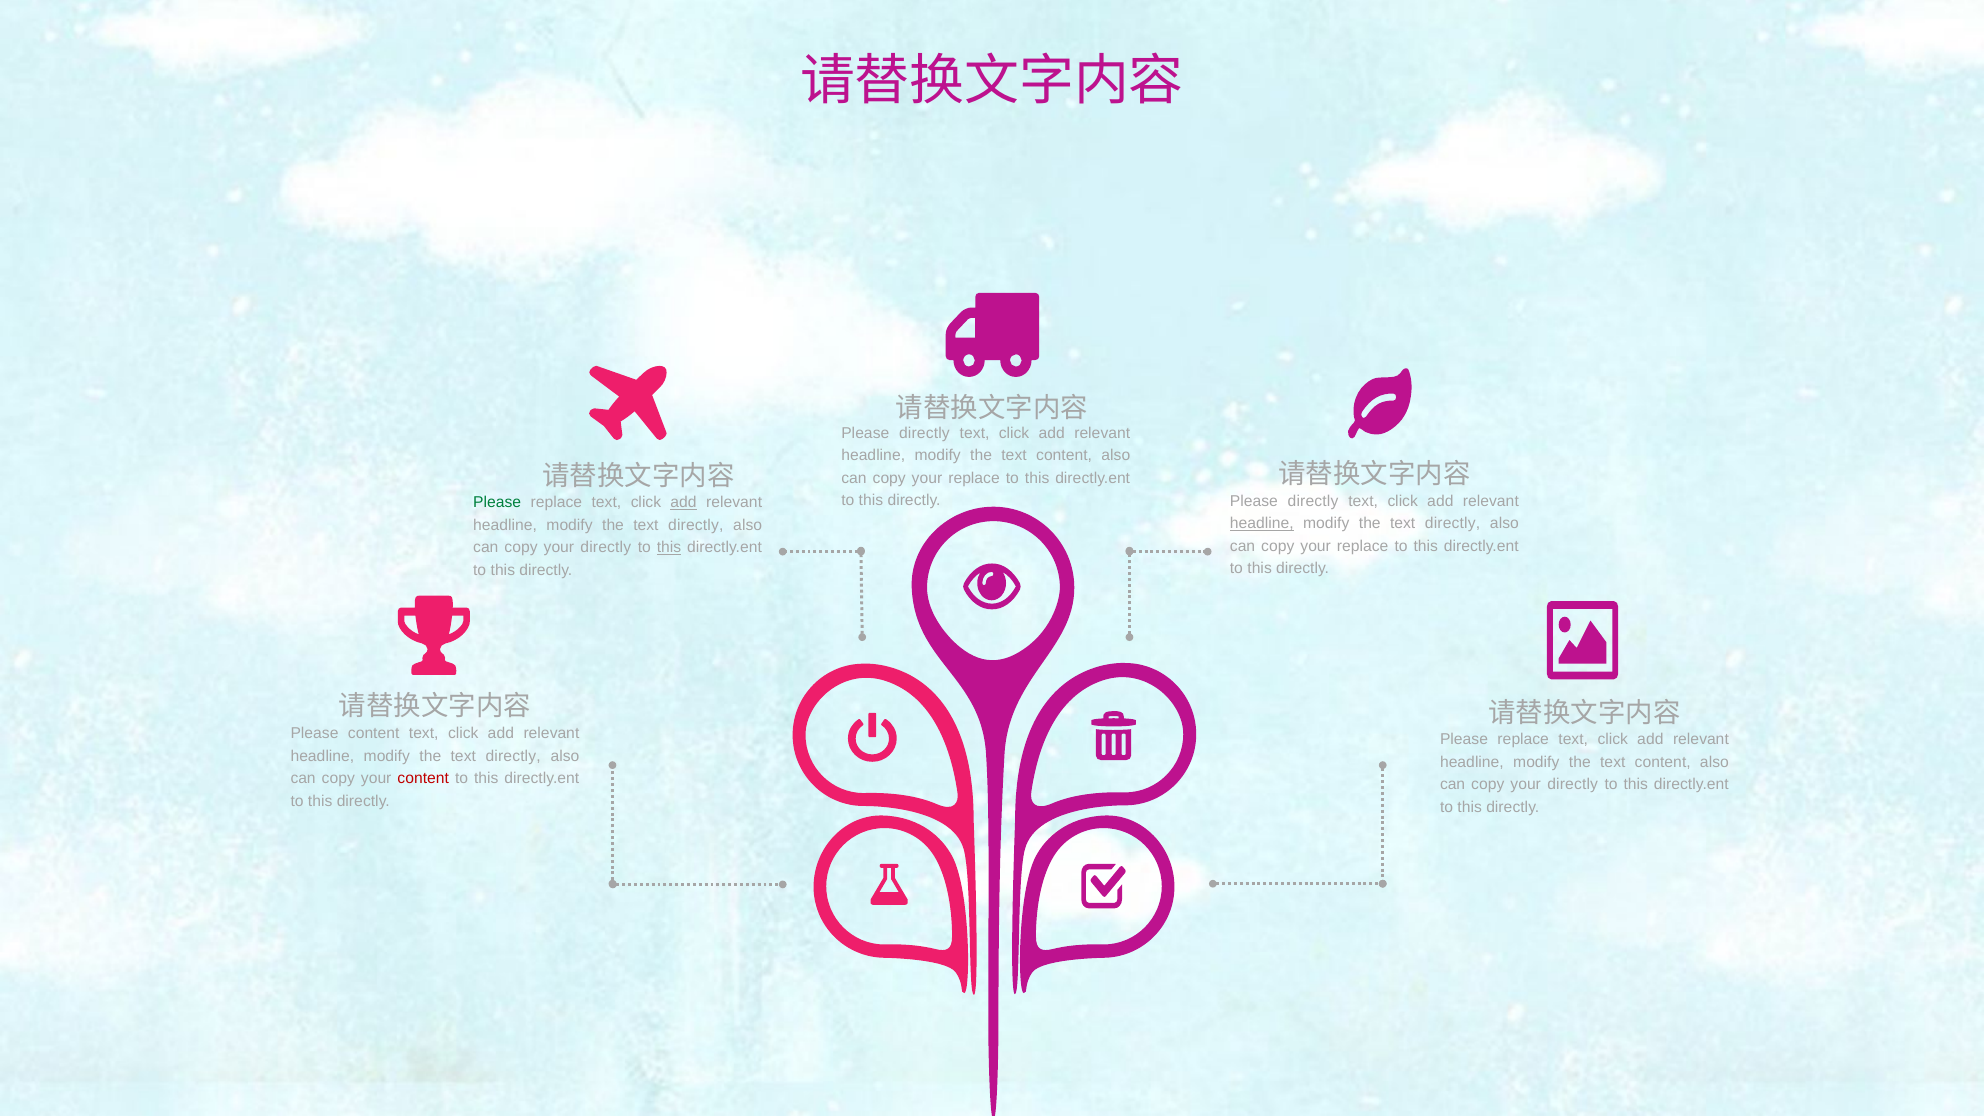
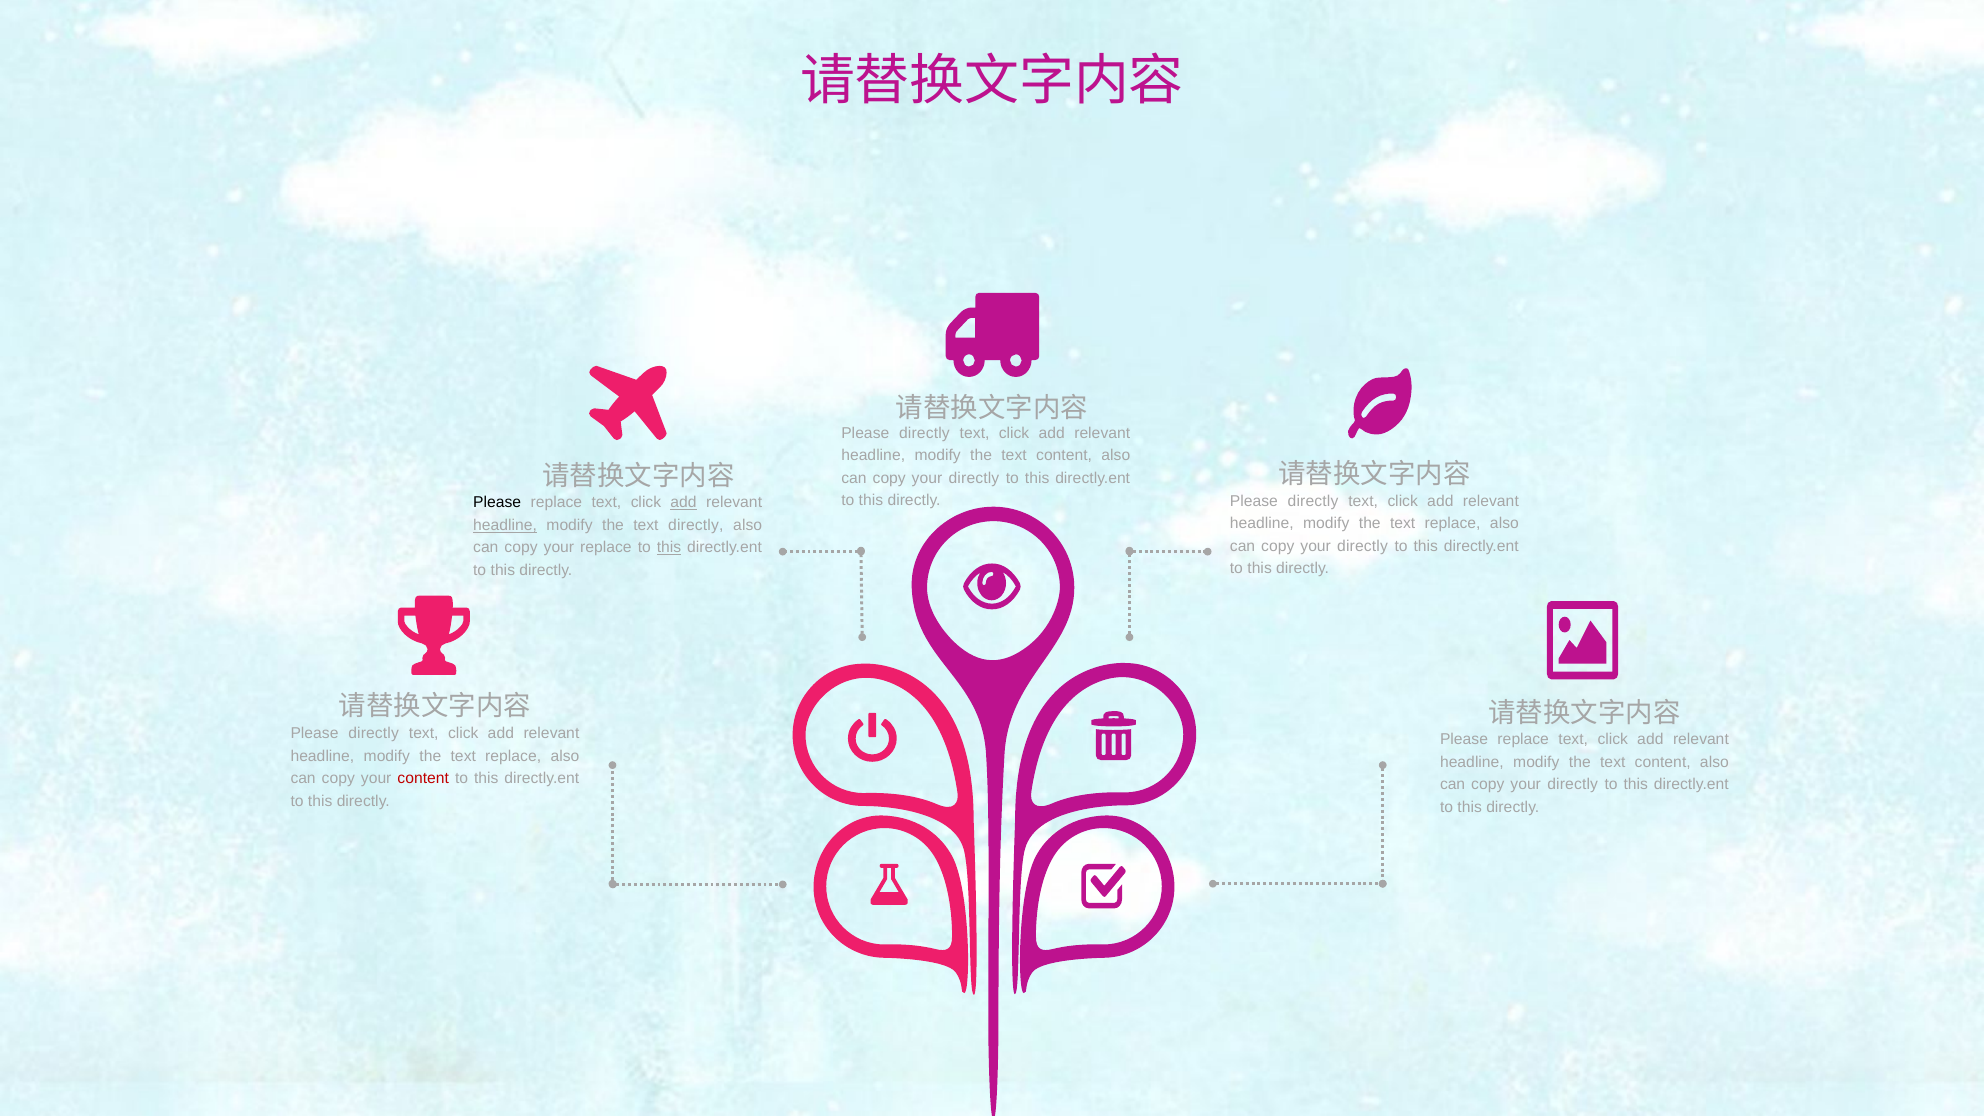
replace at (974, 478): replace -> directly
Please at (497, 503) colour: green -> black
headline at (1262, 523) underline: present -> none
directly at (1453, 523): directly -> replace
headline at (505, 525) underline: none -> present
replace at (1363, 546): replace -> directly
directly at (606, 548): directly -> replace
content at (374, 733): content -> directly
directly at (513, 756): directly -> replace
